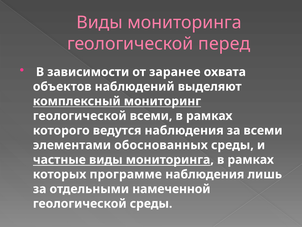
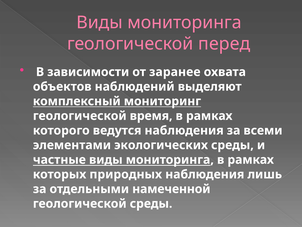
геологической всеми: всеми -> время
обоснованных: обоснованных -> экологических
программе: программе -> природных
